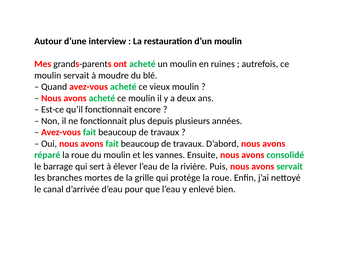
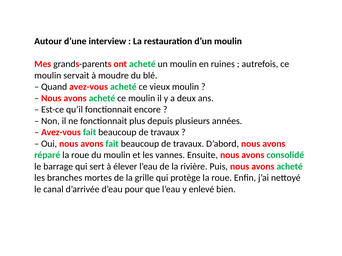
Puis nous avons servait: servait -> acheté
